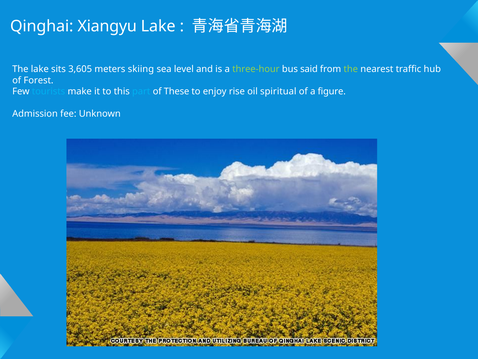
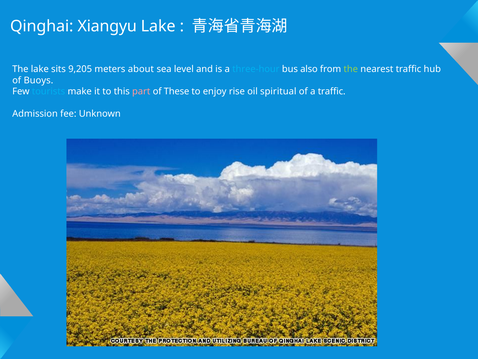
3,605: 3,605 -> 9,205
skiing: skiing -> about
three-hour colour: light green -> light blue
said: said -> also
Forest: Forest -> Buoys
part colour: light blue -> pink
a figure: figure -> traffic
